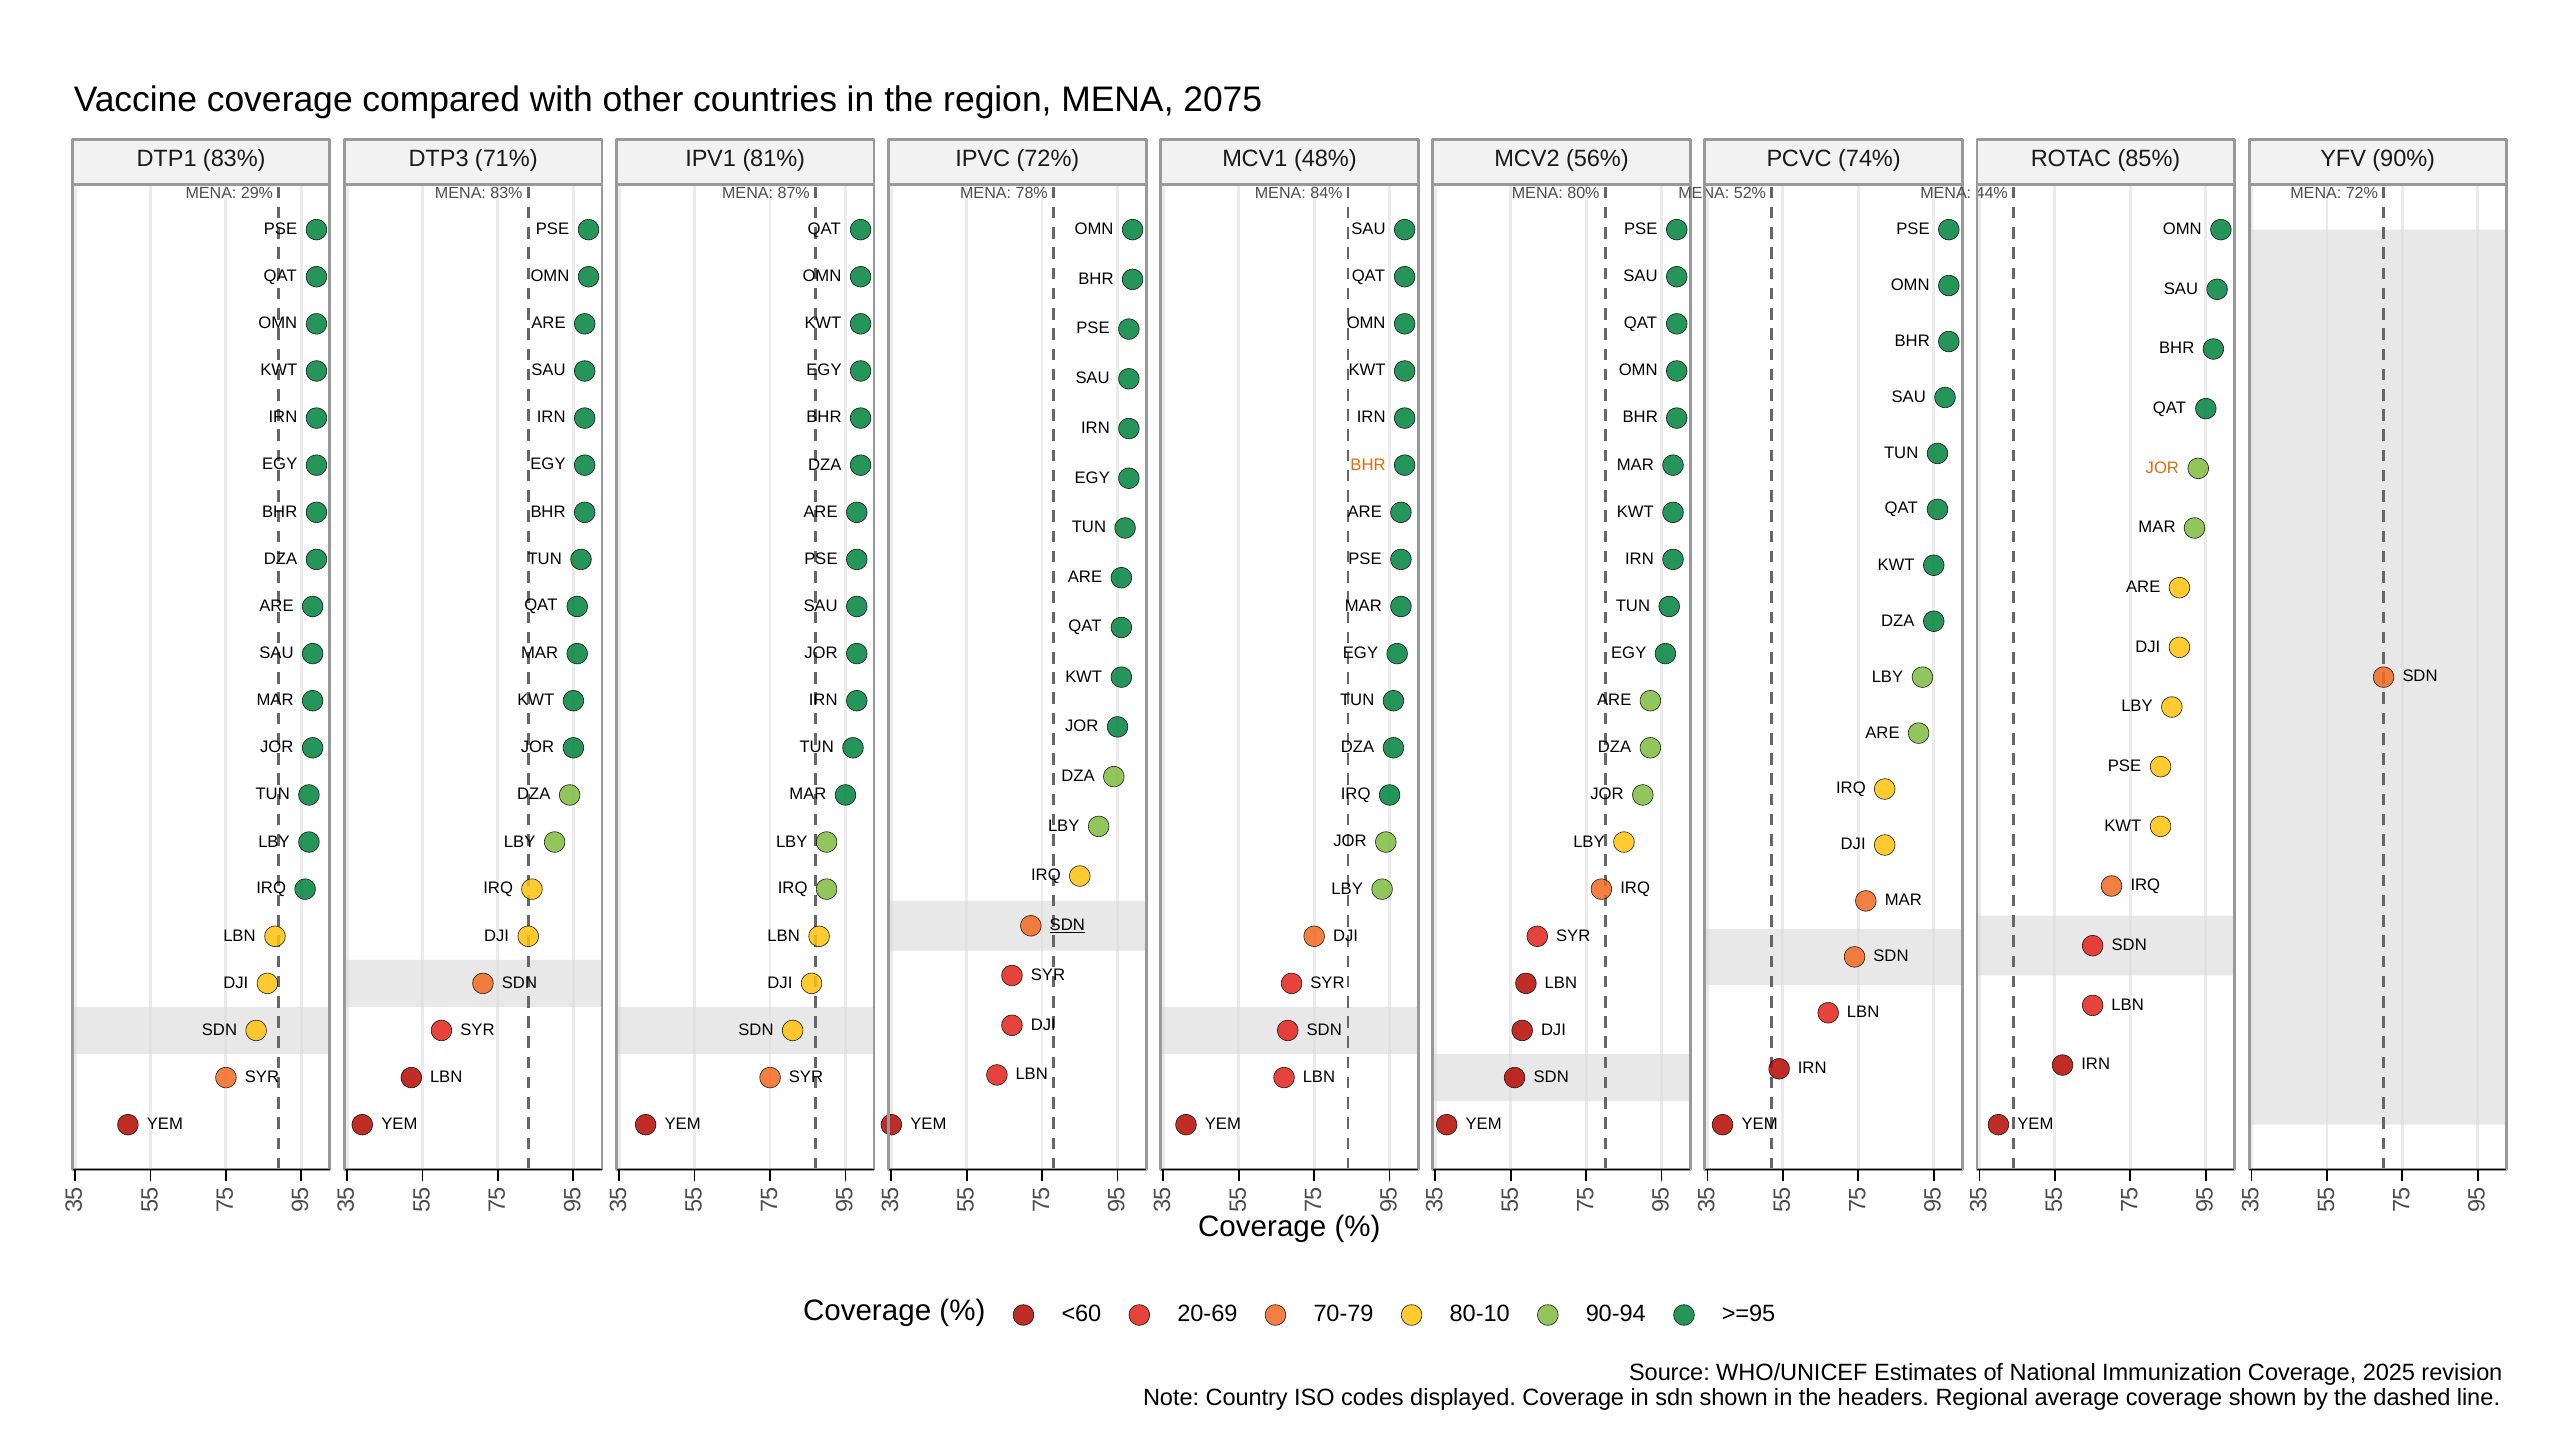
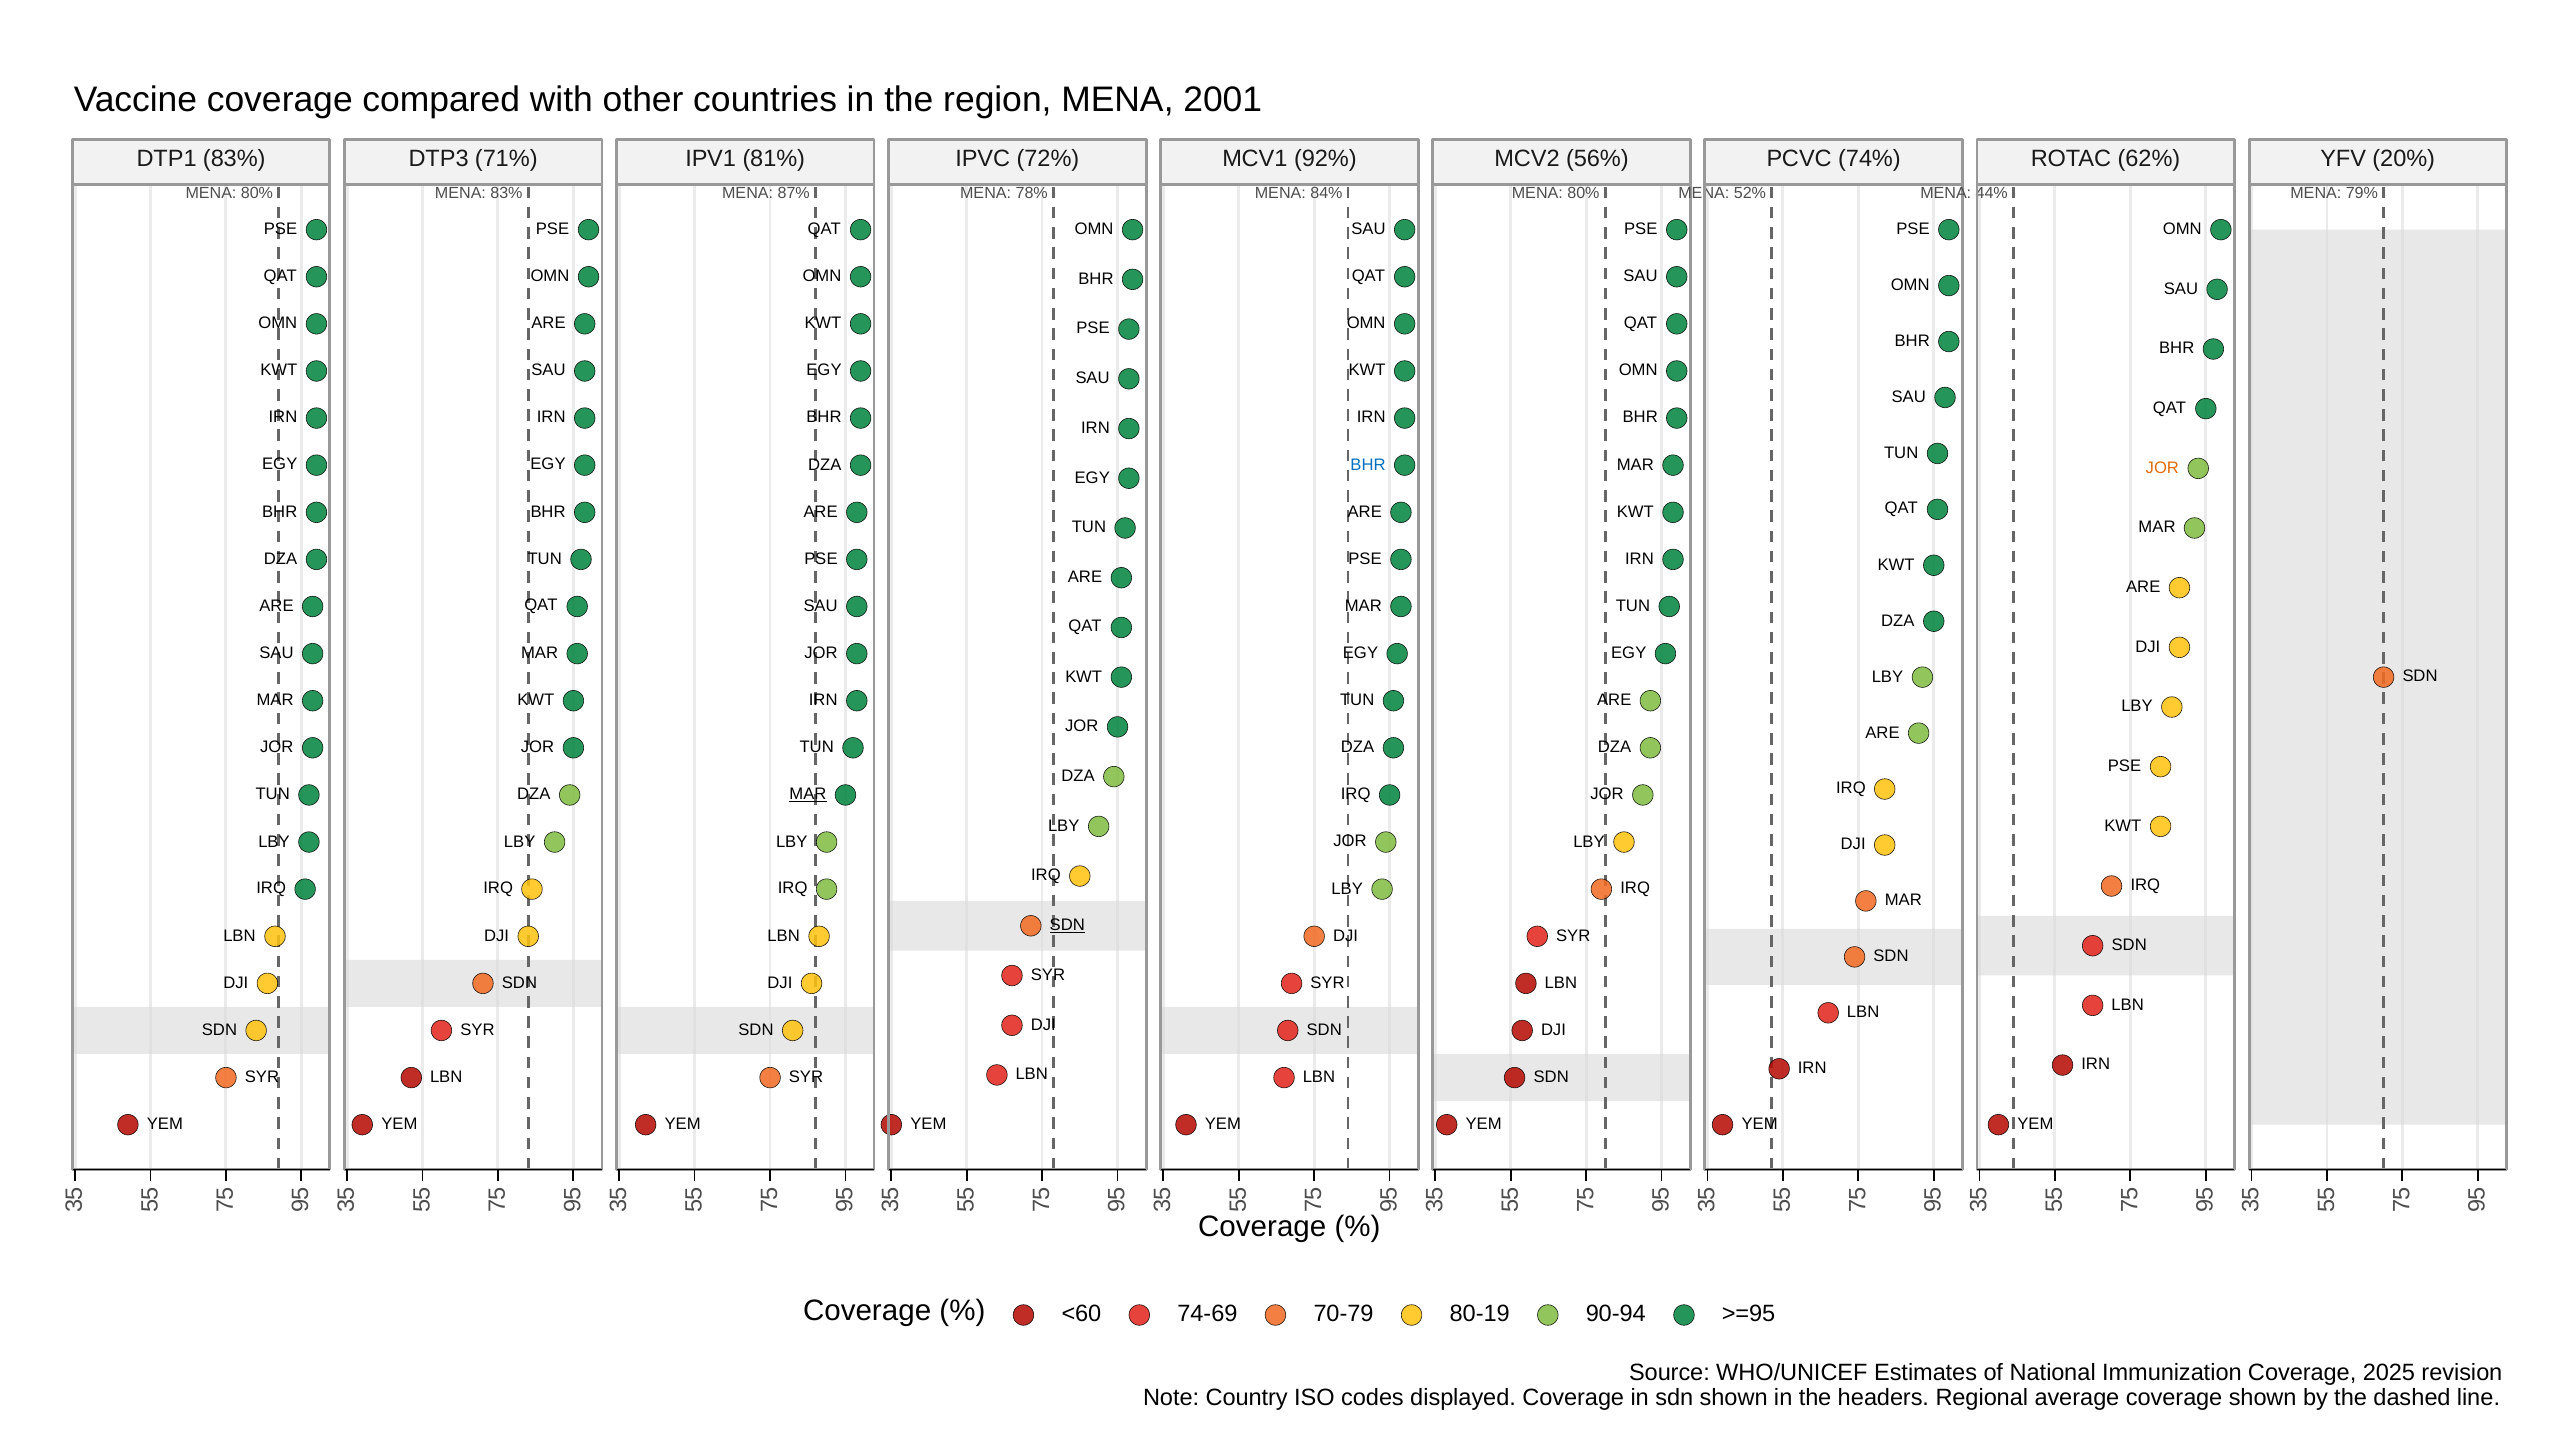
2075: 2075 -> 2001
48%: 48% -> 92%
85%: 85% -> 62%
90%: 90% -> 20%
29% at (257, 193): 29% -> 80%
MENA 72%: 72% -> 79%
BHR at (1368, 465) colour: orange -> blue
MAR at (808, 794) underline: none -> present
20-69: 20-69 -> 74-69
80-10: 80-10 -> 80-19
